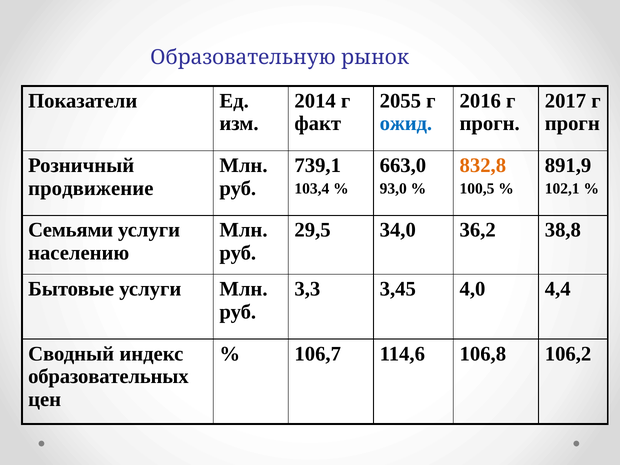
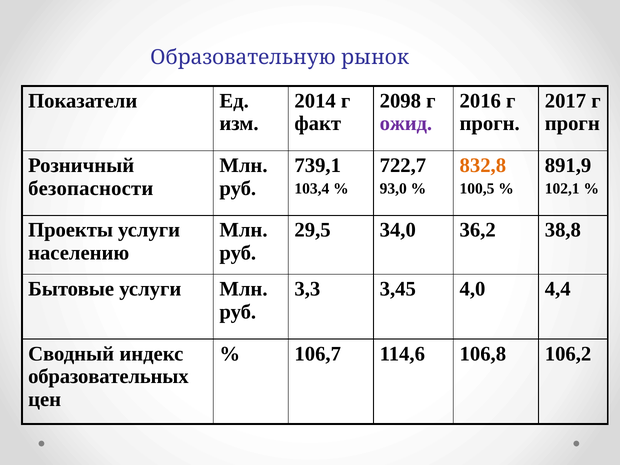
2055: 2055 -> 2098
ожид colour: blue -> purple
663,0: 663,0 -> 722,7
продвижение: продвижение -> безопасности
Семьями: Семьями -> Проекты
